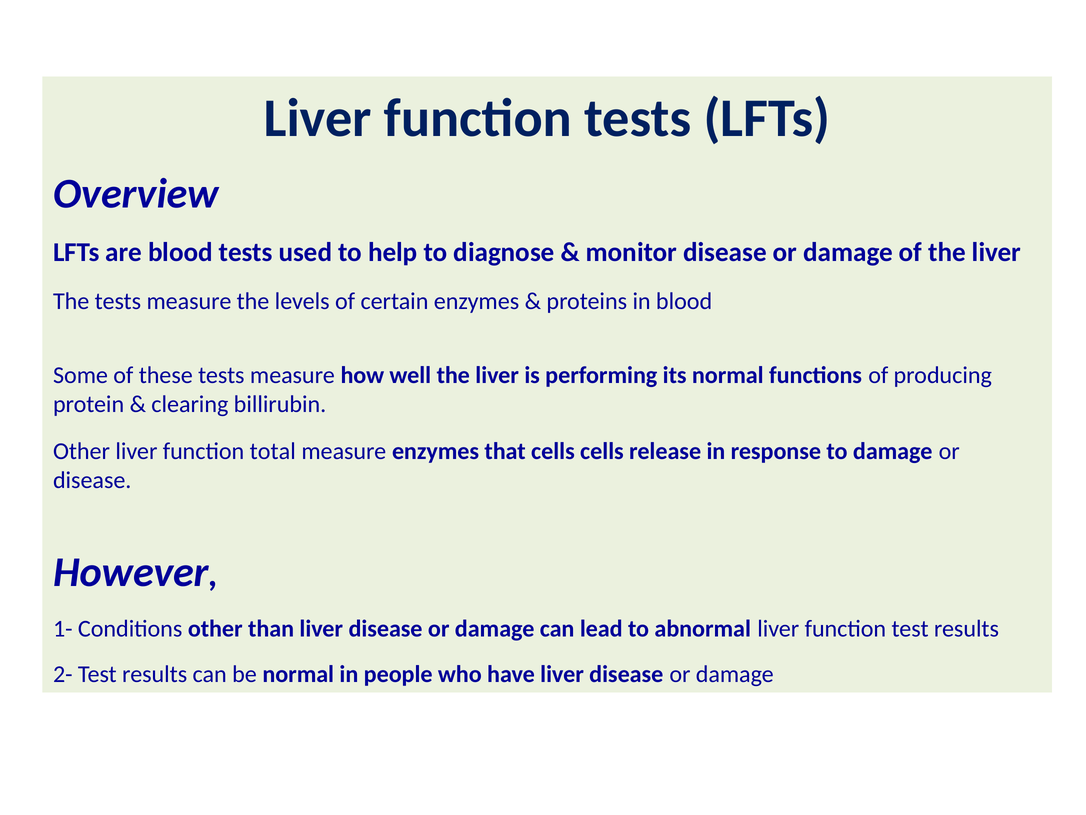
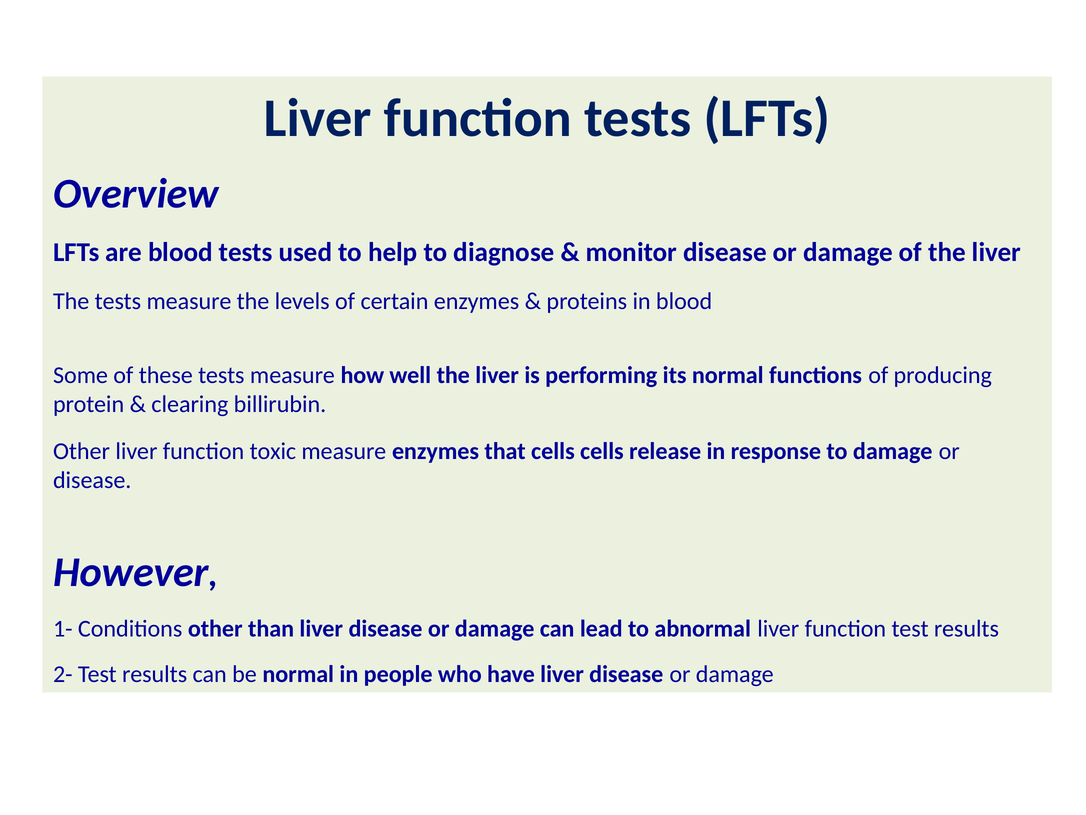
total: total -> toxic
